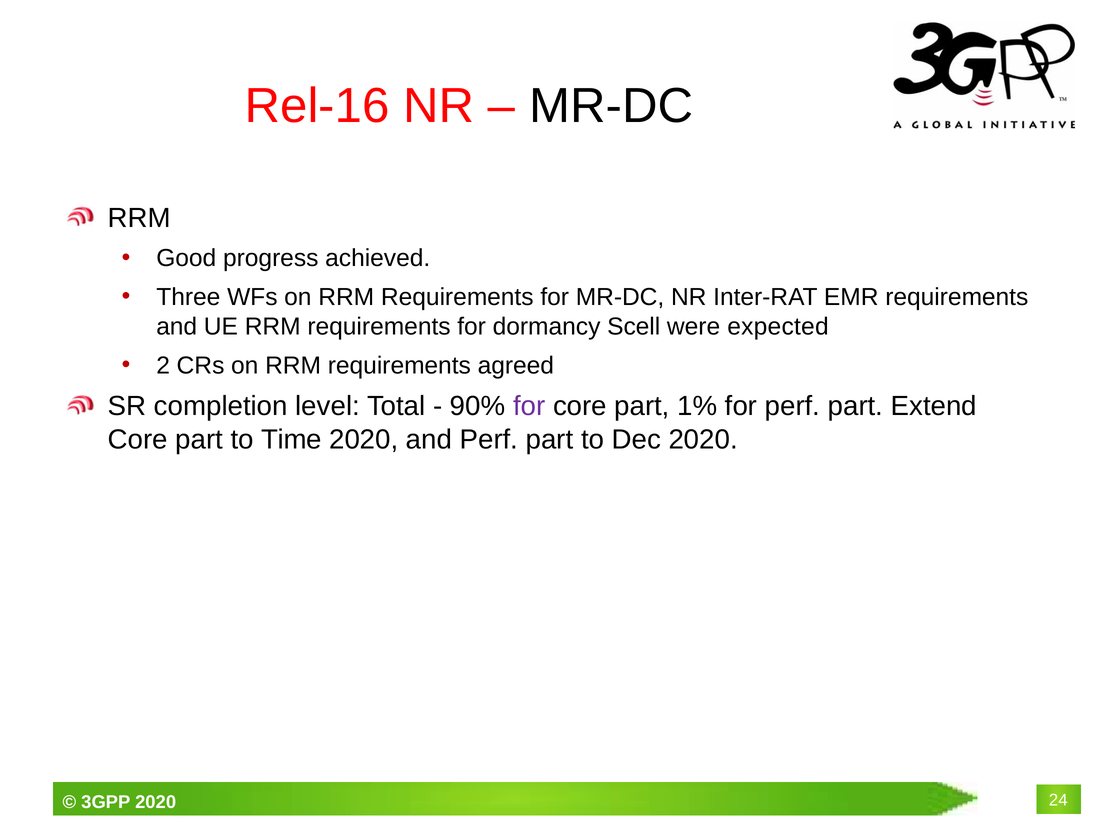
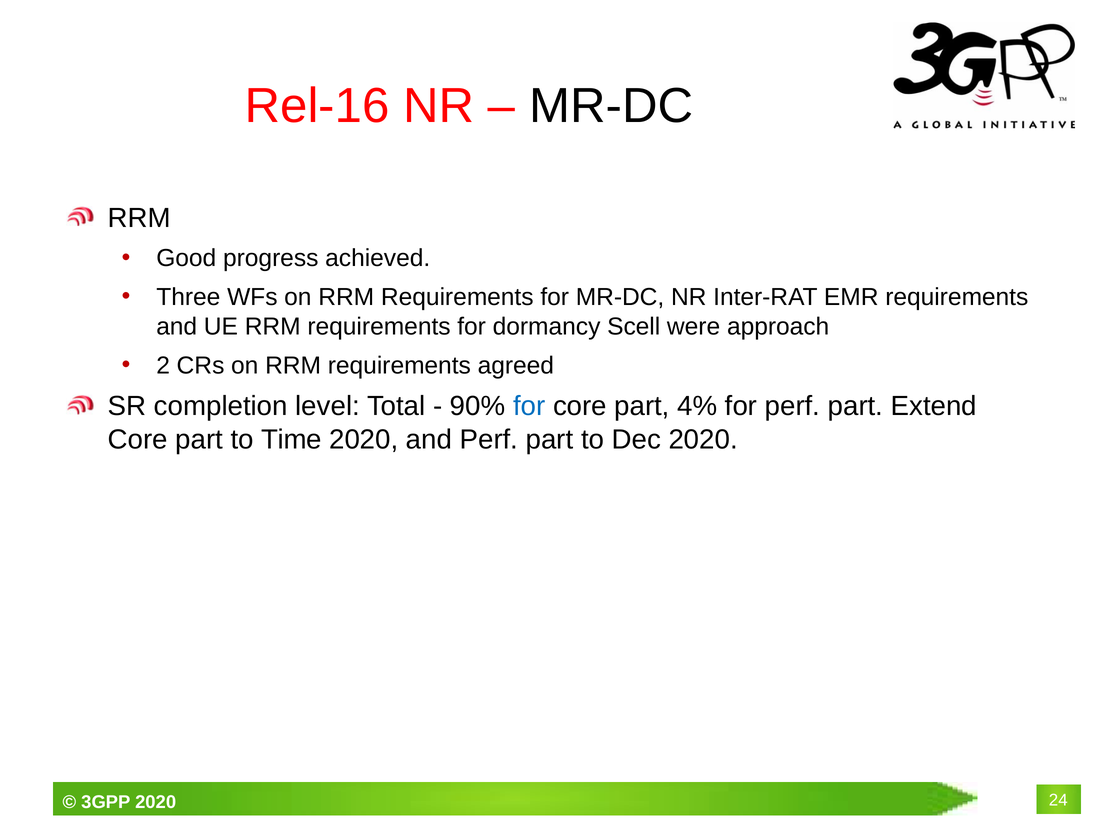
expected: expected -> approach
for at (529, 406) colour: purple -> blue
1%: 1% -> 4%
